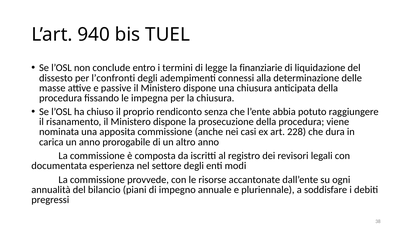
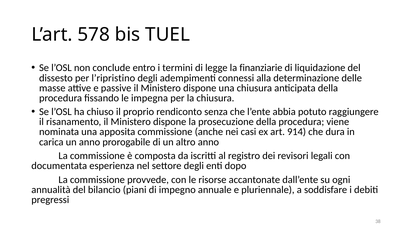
940: 940 -> 578
l’confronti: l’confronti -> l’ripristino
228: 228 -> 914
modi: modi -> dopo
